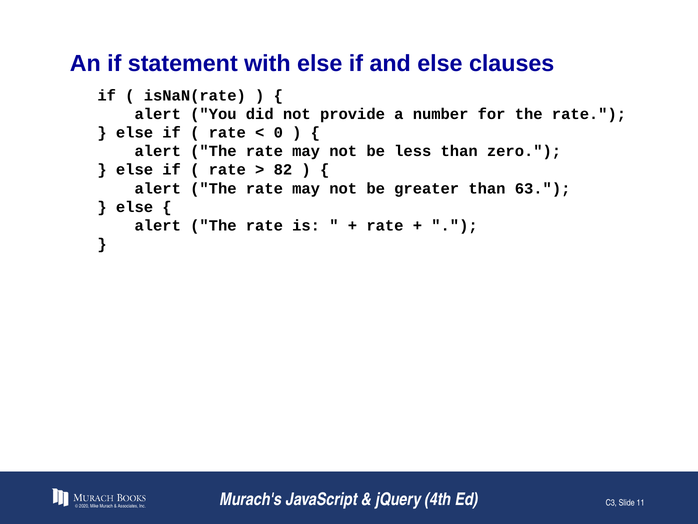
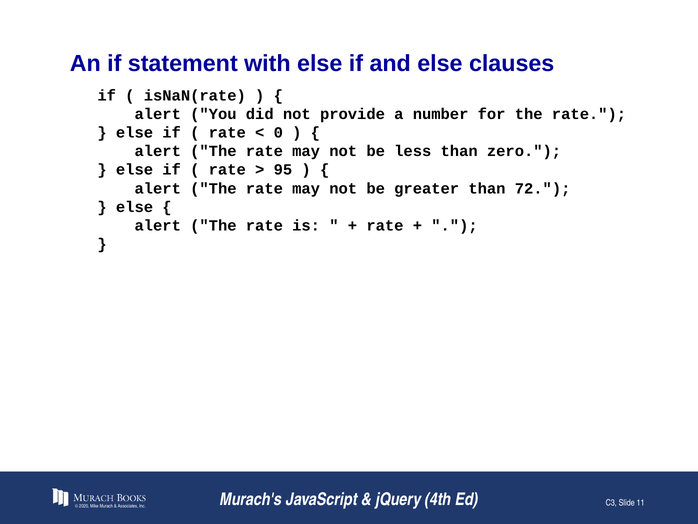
82: 82 -> 95
63: 63 -> 72
